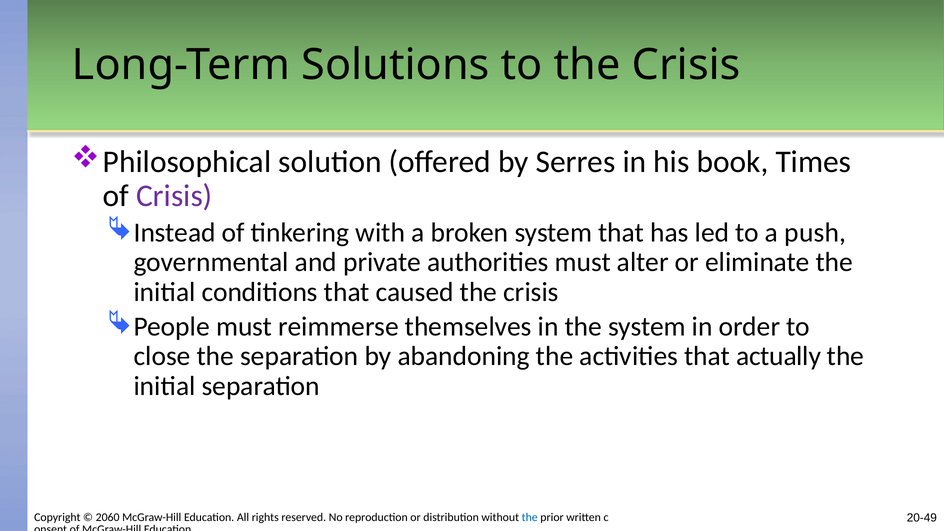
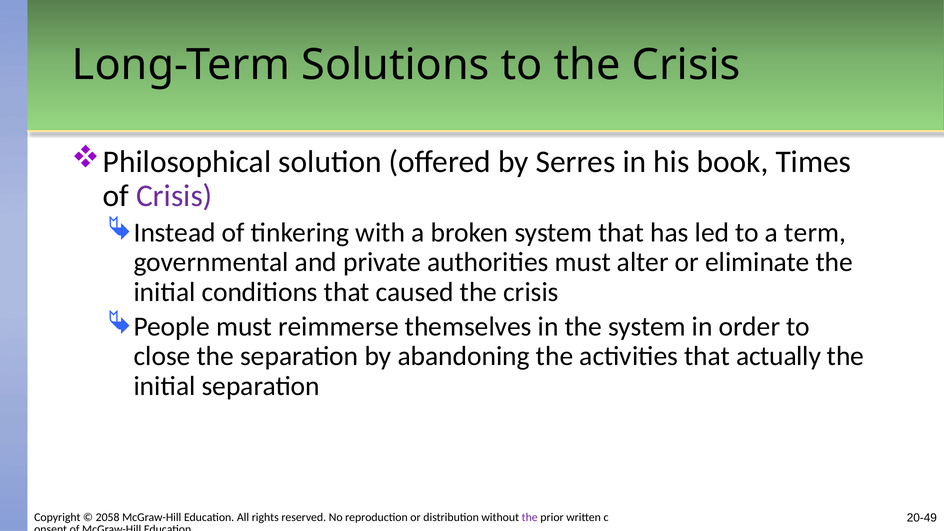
push: push -> term
2060: 2060 -> 2058
the at (530, 518) colour: blue -> purple
